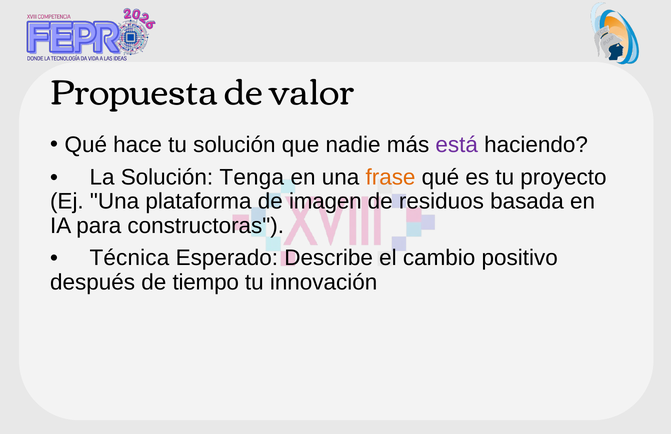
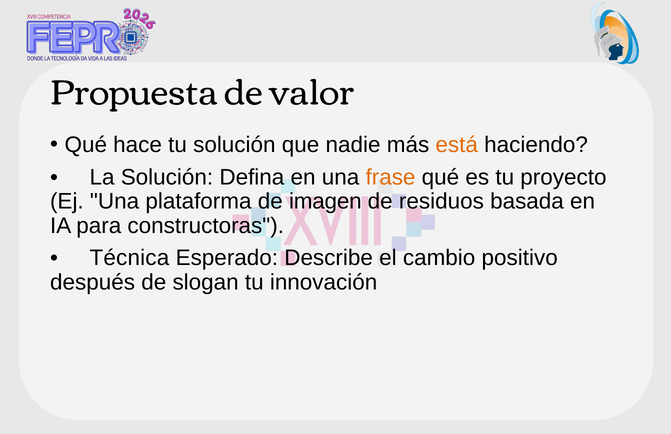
está colour: purple -> orange
Tenga: Tenga -> Defina
tiempo: tiempo -> slogan
